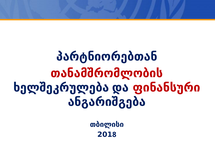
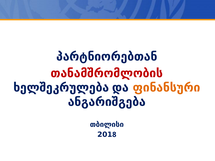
ფინანსური colour: red -> orange
